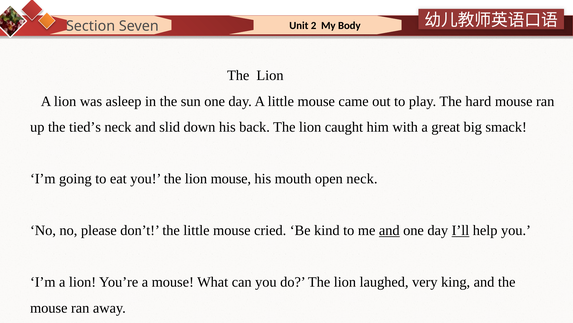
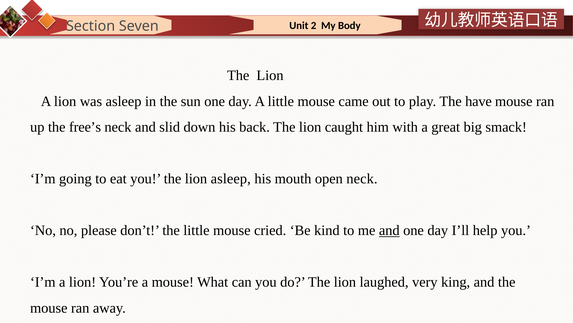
hard: hard -> have
tied’s: tied’s -> free’s
lion mouse: mouse -> asleep
I’ll underline: present -> none
